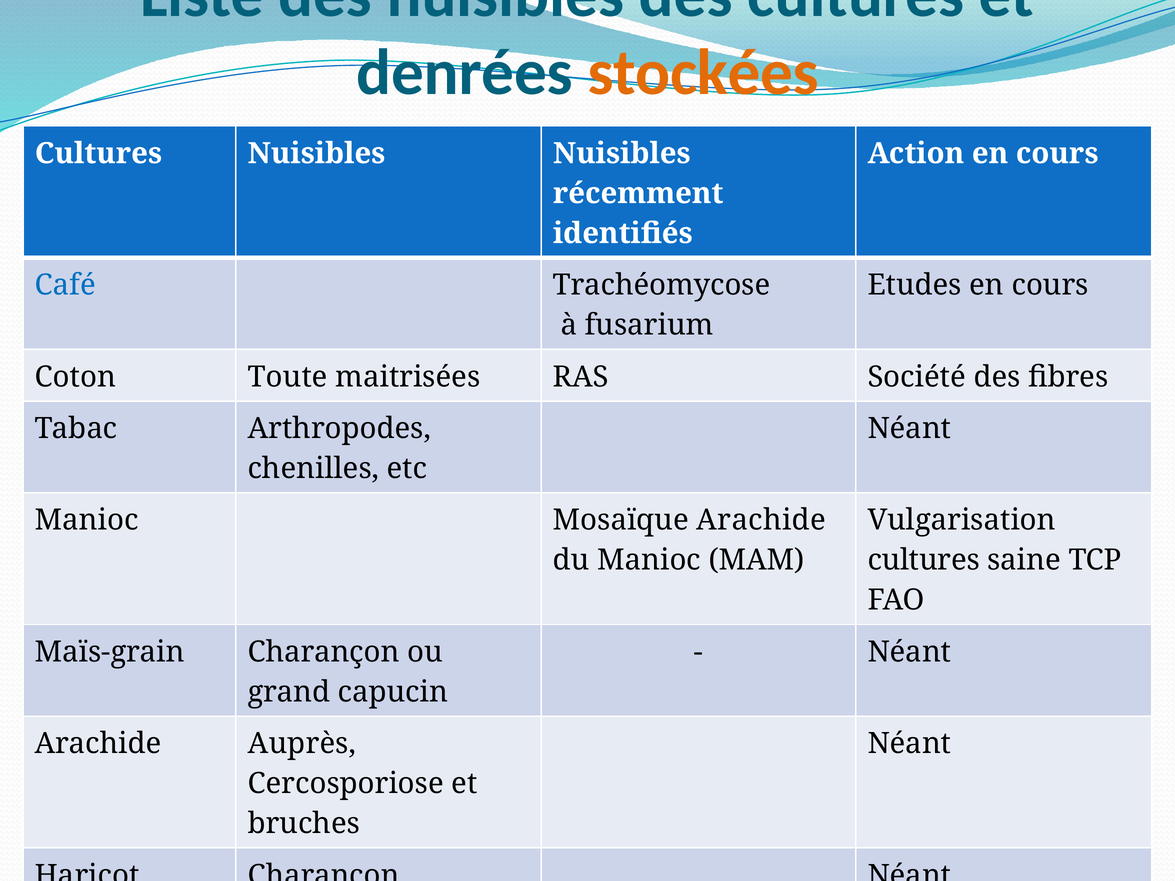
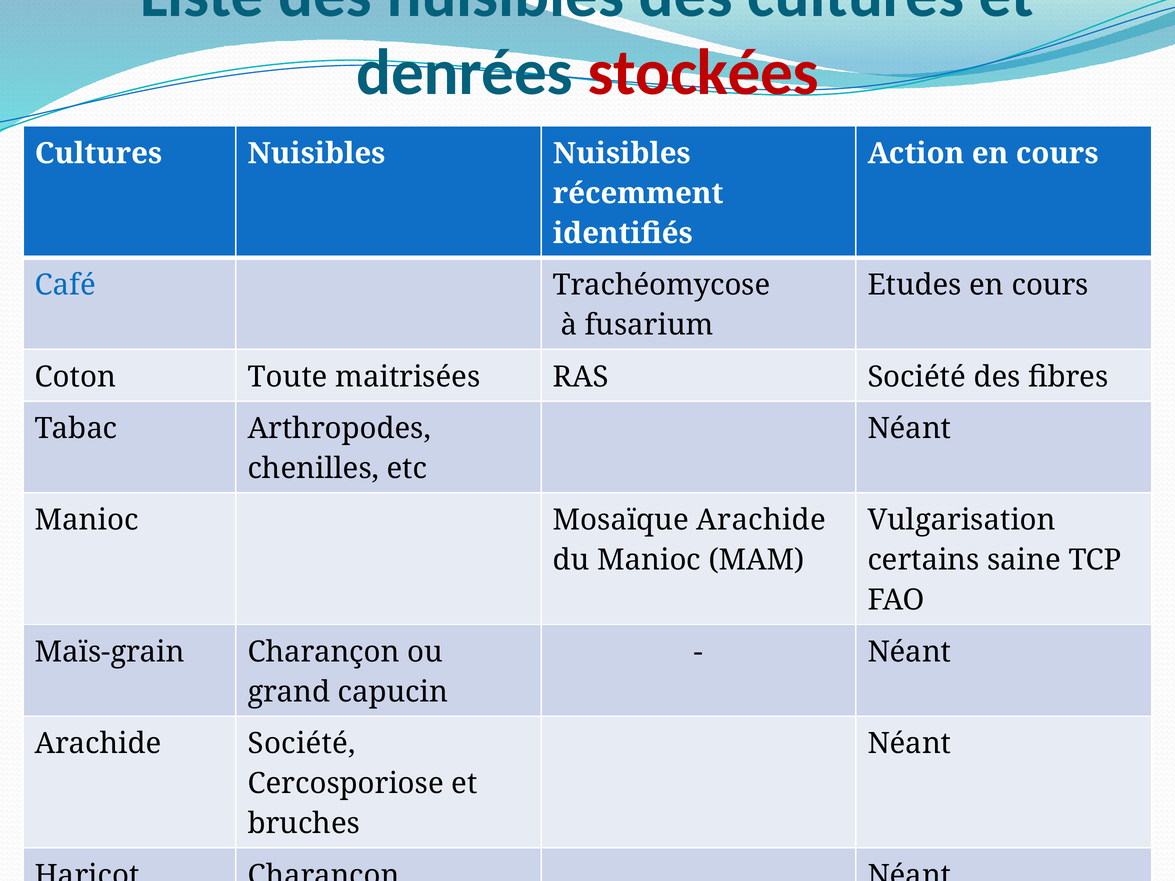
stockées colour: orange -> red
cultures at (924, 560): cultures -> certains
Arachide Auprès: Auprès -> Société
